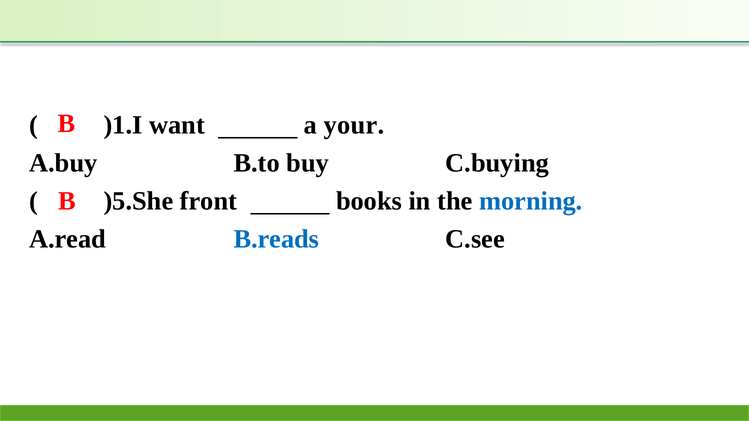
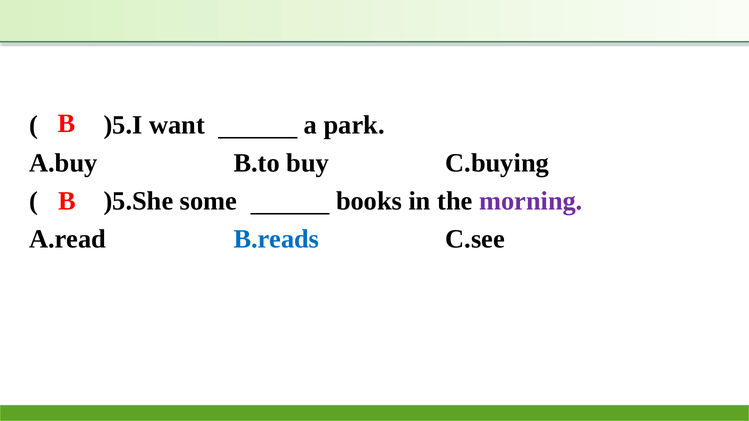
)1.I: )1.I -> )5.I
your: your -> park
front: front -> some
morning colour: blue -> purple
